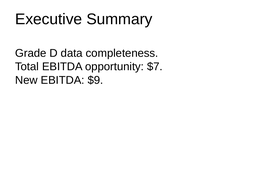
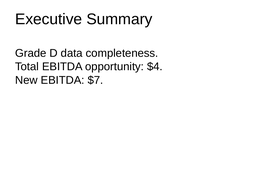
$7: $7 -> $4
$9: $9 -> $7
